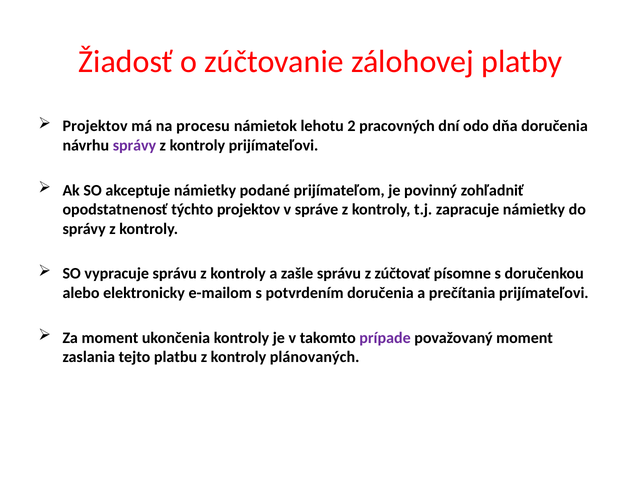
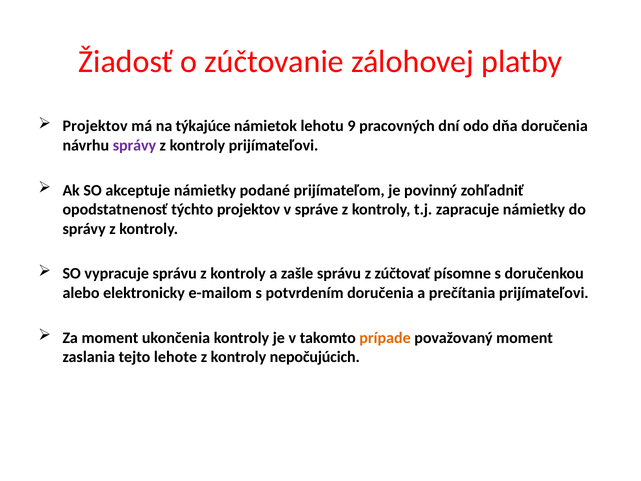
procesu: procesu -> týkajúce
2: 2 -> 9
prípade colour: purple -> orange
platbu: platbu -> lehote
plánovaných: plánovaných -> nepočujúcich
